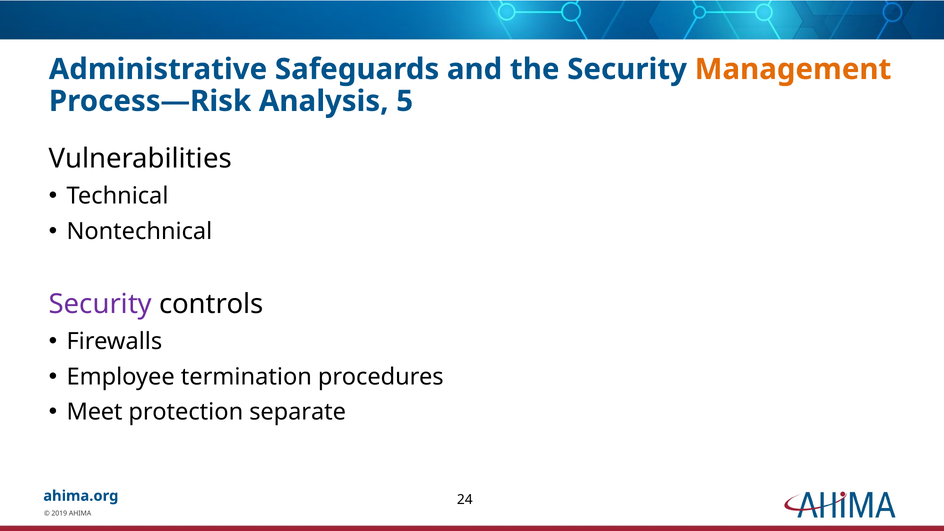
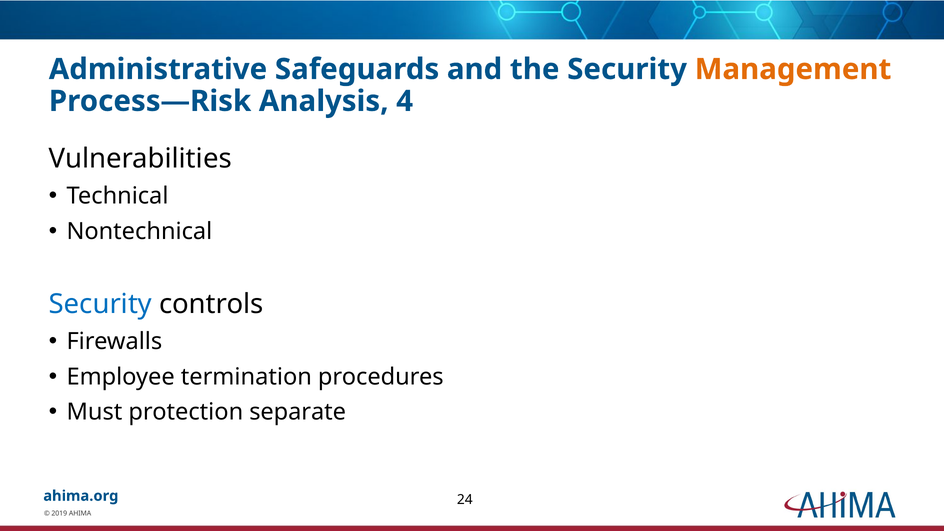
5: 5 -> 4
Security at (100, 304) colour: purple -> blue
Meet: Meet -> Must
